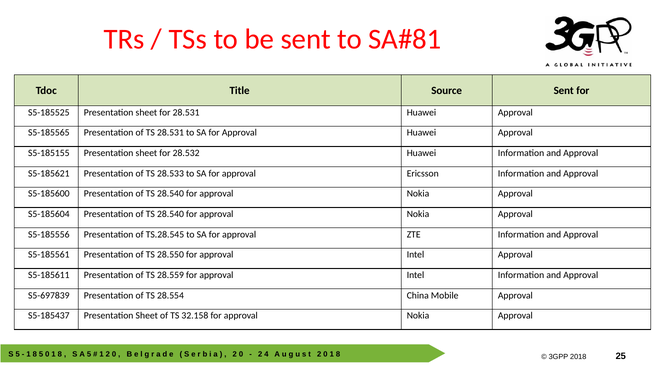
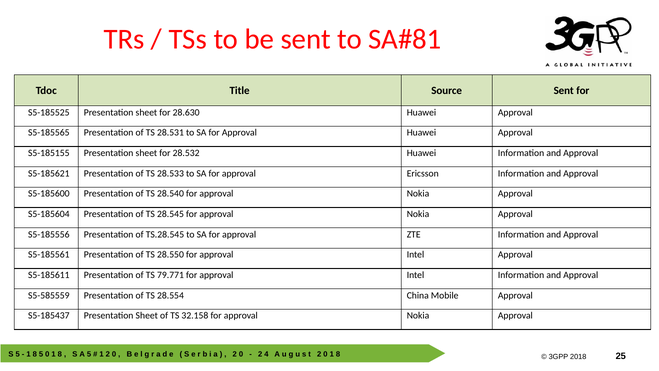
for 28.531: 28.531 -> 28.630
28.540 at (170, 214): 28.540 -> 28.545
28.559: 28.559 -> 79.771
S5-697839: S5-697839 -> S5-585559
